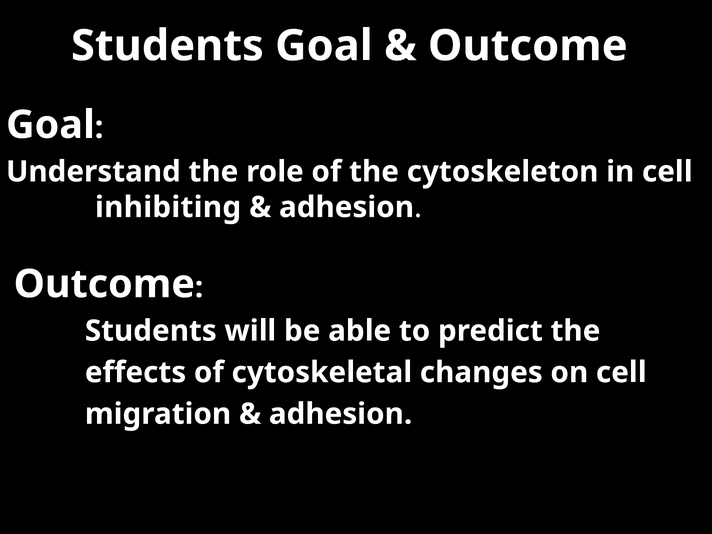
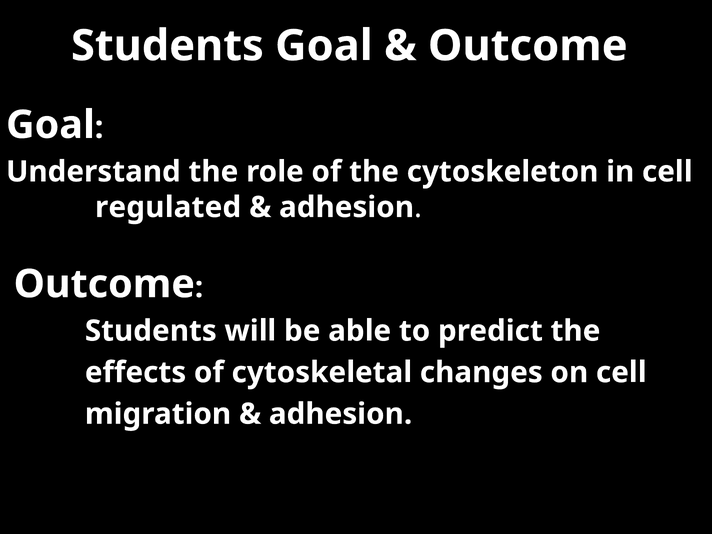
inhibiting: inhibiting -> regulated
